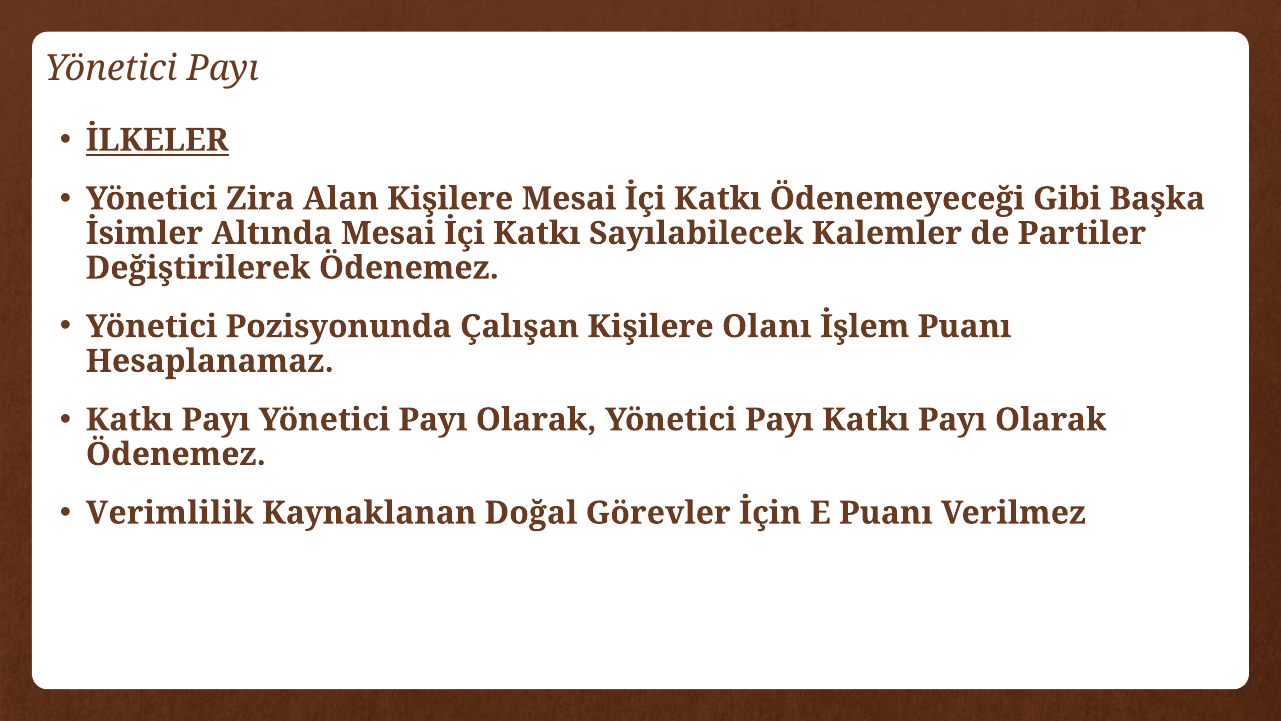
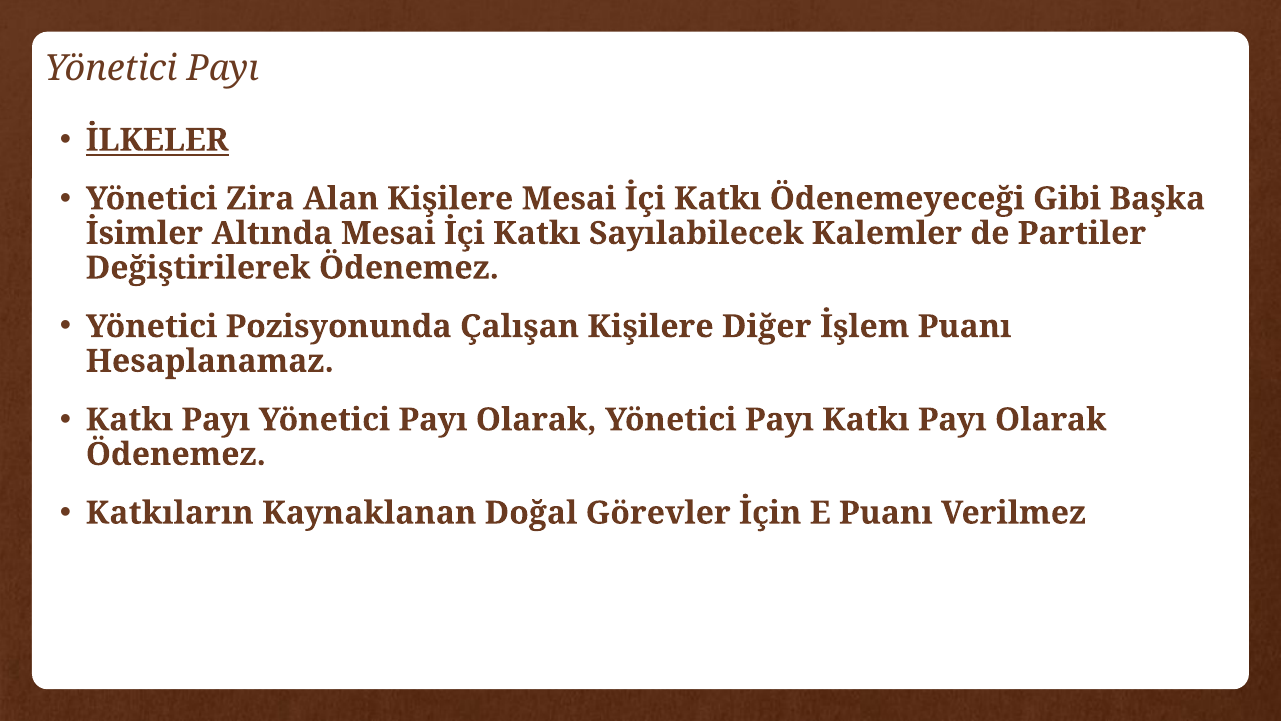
Olanı: Olanı -> Diğer
Verimlilik: Verimlilik -> Katkıların
